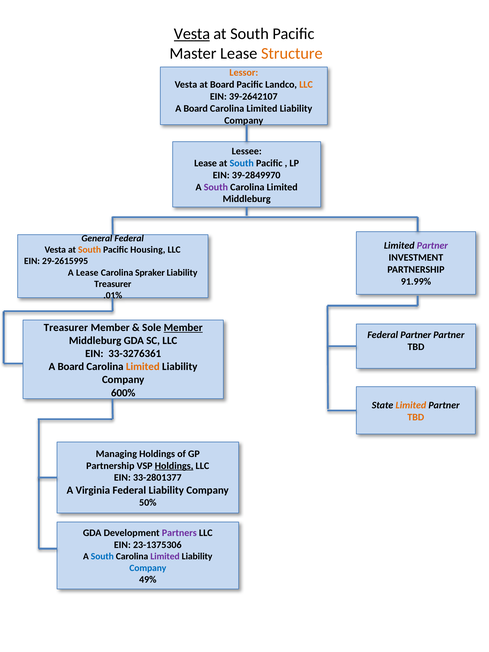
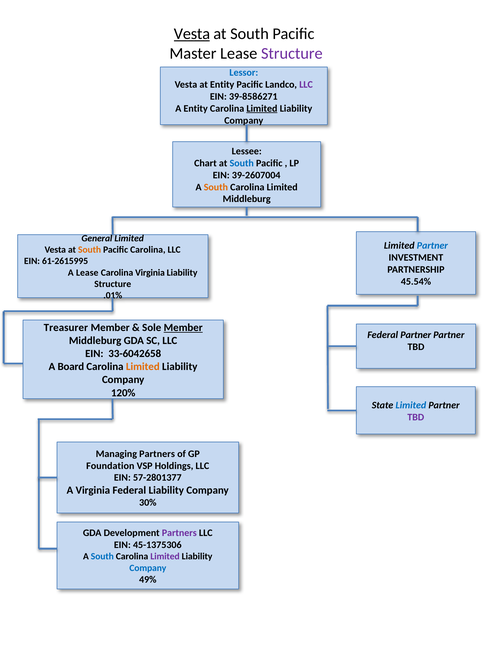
Structure at (292, 53) colour: orange -> purple
Lessor colour: orange -> blue
at Board: Board -> Entity
LLC at (306, 85) colour: orange -> purple
39-2642107: 39-2642107 -> 39-8586271
Board at (196, 109): Board -> Entity
Limited at (262, 109) underline: none -> present
Lease at (206, 163): Lease -> Chart
39-2849970: 39-2849970 -> 39-2607004
South at (216, 187) colour: purple -> orange
General Federal: Federal -> Limited
Partner at (432, 246) colour: purple -> blue
Pacific Housing: Housing -> Carolina
29-2615995: 29-2615995 -> 61-2615995
Carolina Spraker: Spraker -> Virginia
91.99%: 91.99% -> 45.54%
Treasurer at (113, 284): Treasurer -> Structure
33-3276361: 33-3276361 -> 33-6042658
600%: 600% -> 120%
Limited at (411, 405) colour: orange -> blue
TBD at (416, 417) colour: orange -> purple
Managing Holdings: Holdings -> Partners
Partnership at (110, 466): Partnership -> Foundation
Holdings at (174, 466) underline: present -> none
33-2801377: 33-2801377 -> 57-2801377
50%: 50% -> 30%
23-1375306: 23-1375306 -> 45-1375306
